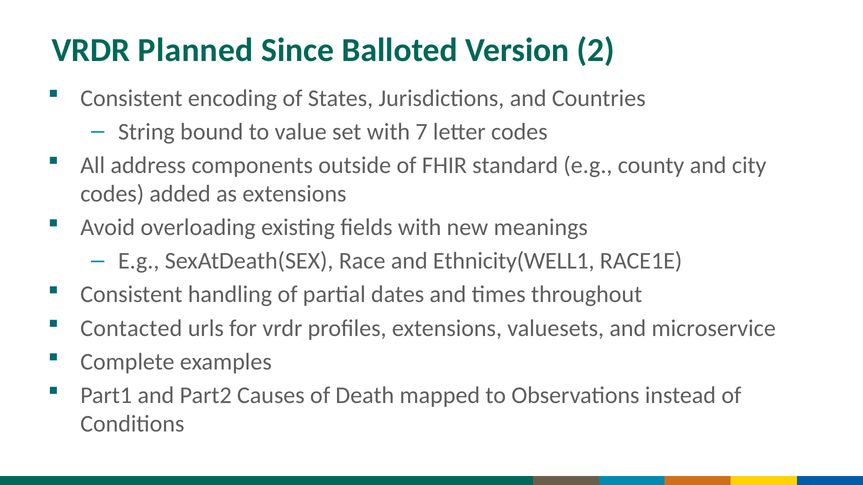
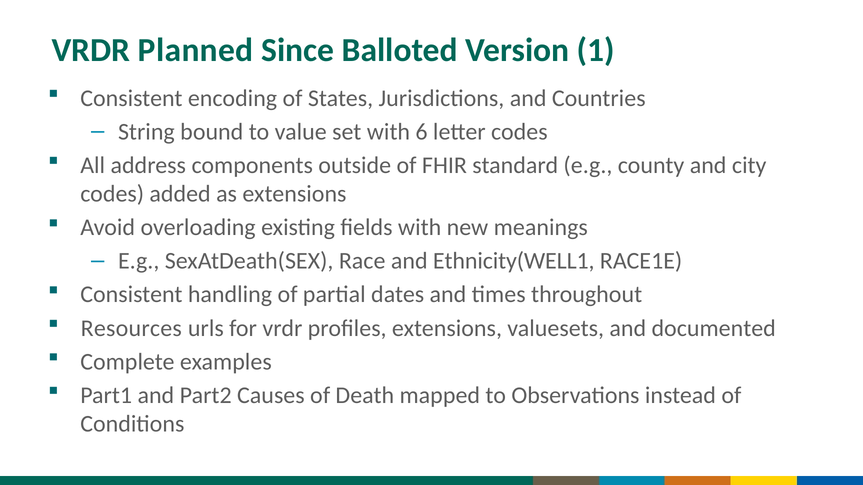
2: 2 -> 1
7: 7 -> 6
Contacted: Contacted -> Resources
microservice: microservice -> documented
